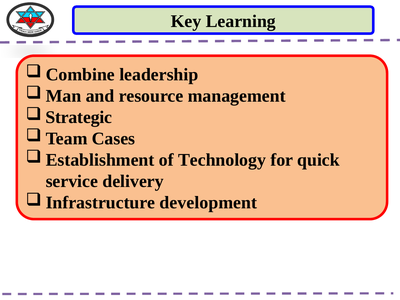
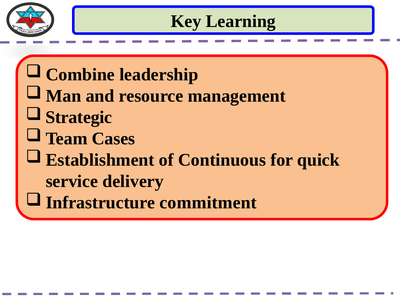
Technology: Technology -> Continuous
development: development -> commitment
